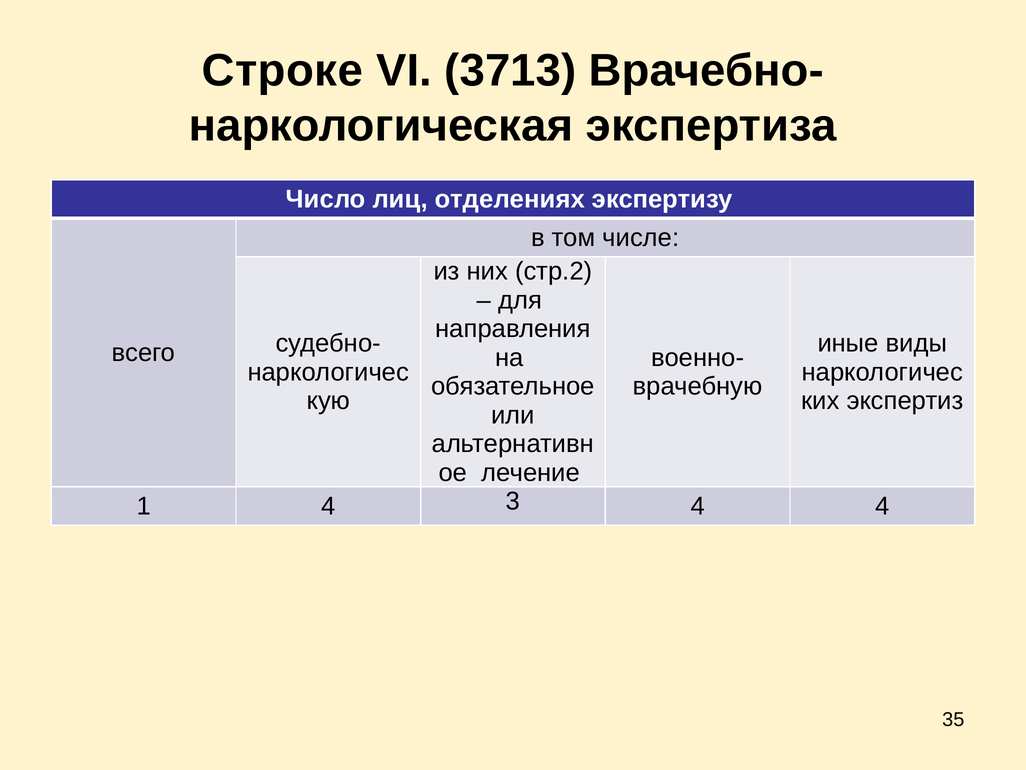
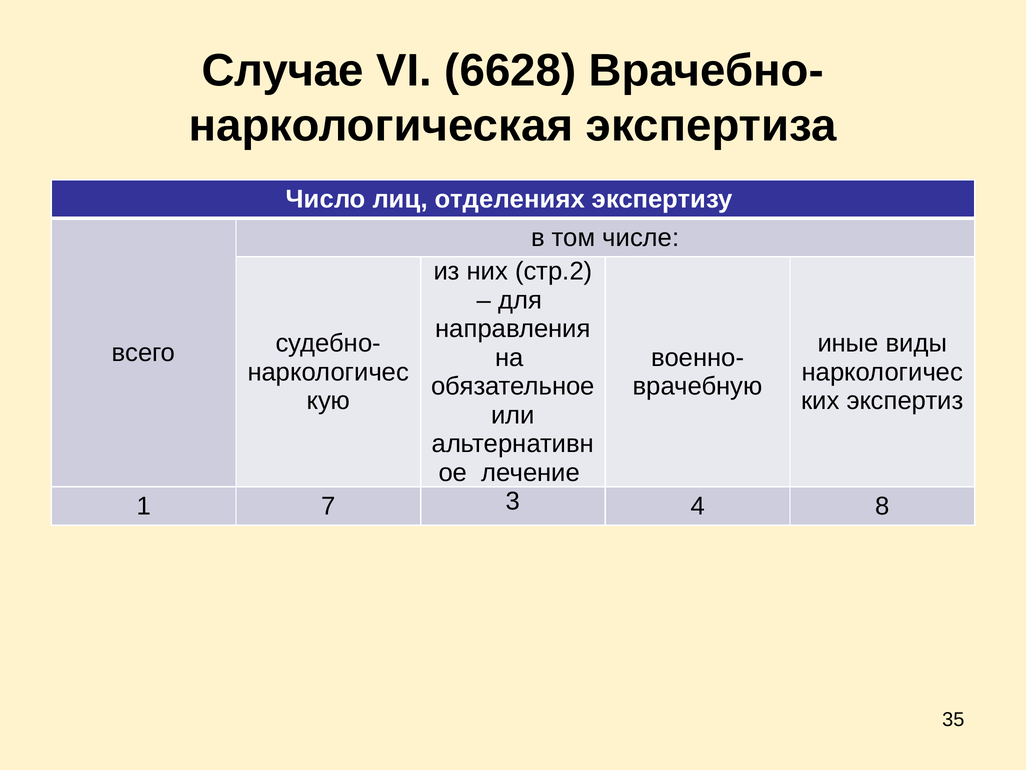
Строке: Строке -> Случае
3713: 3713 -> 6628
1 4: 4 -> 7
4 4: 4 -> 8
